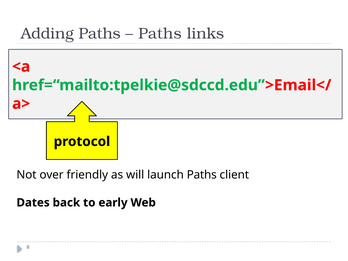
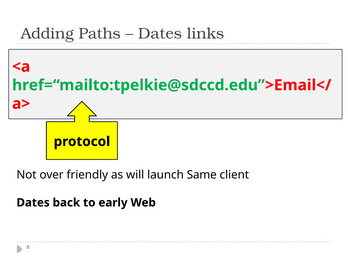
Paths at (160, 34): Paths -> Dates
launch Paths: Paths -> Same
